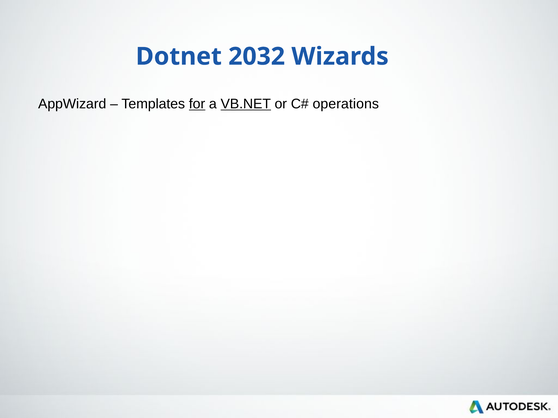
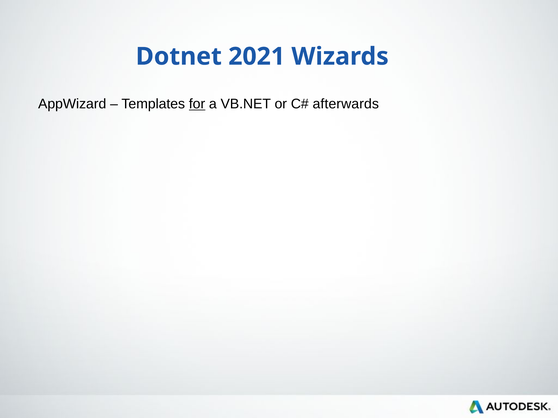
2032: 2032 -> 2021
VB.NET underline: present -> none
operations: operations -> afterwards
